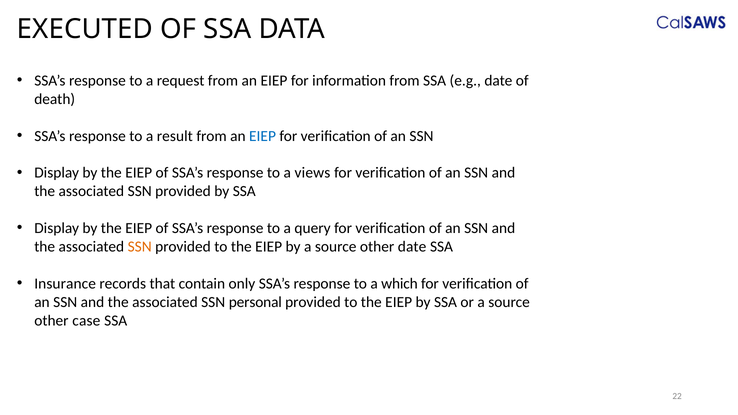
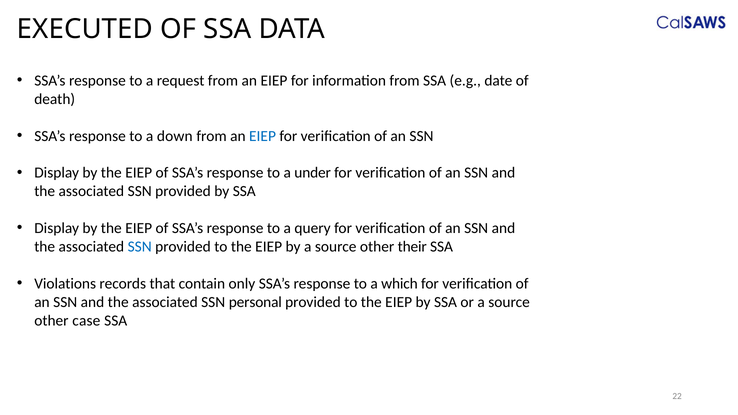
result: result -> down
views: views -> under
SSN at (140, 247) colour: orange -> blue
other date: date -> their
Insurance: Insurance -> Violations
